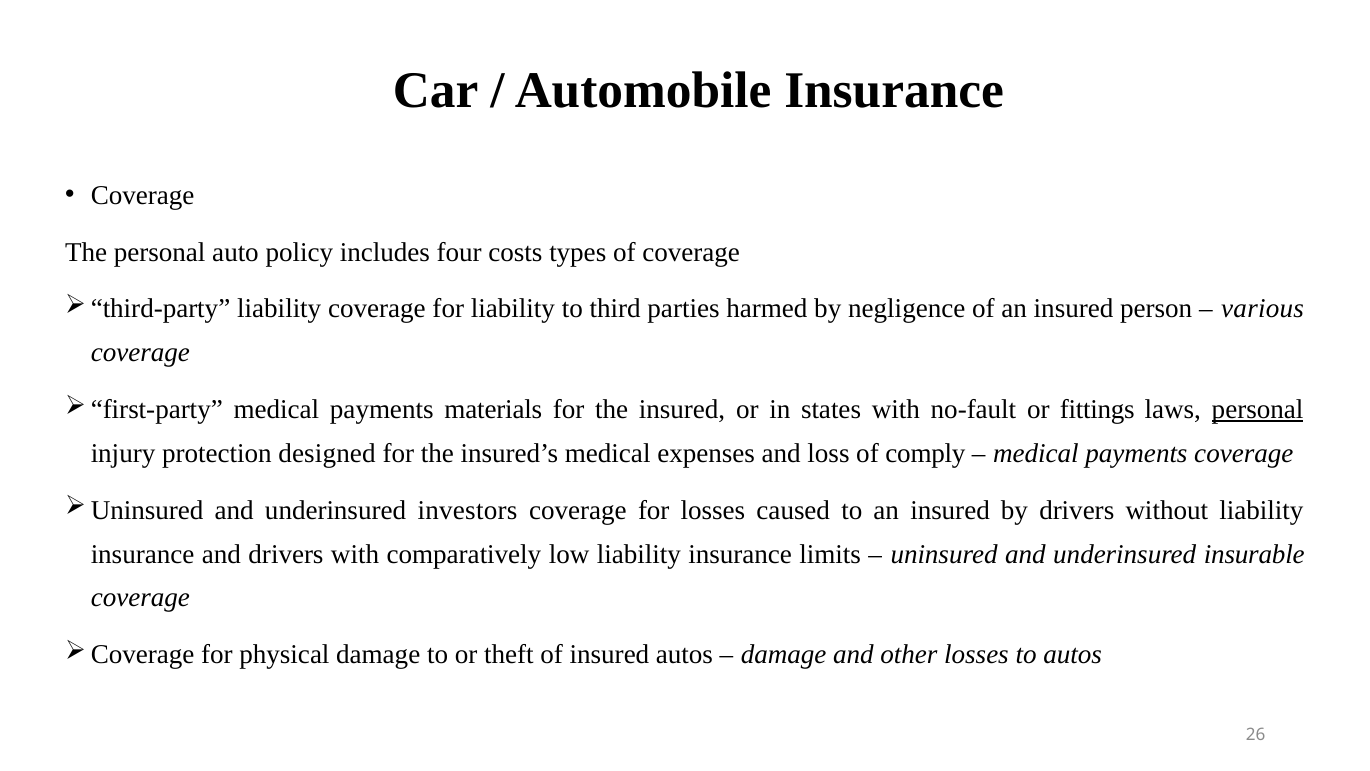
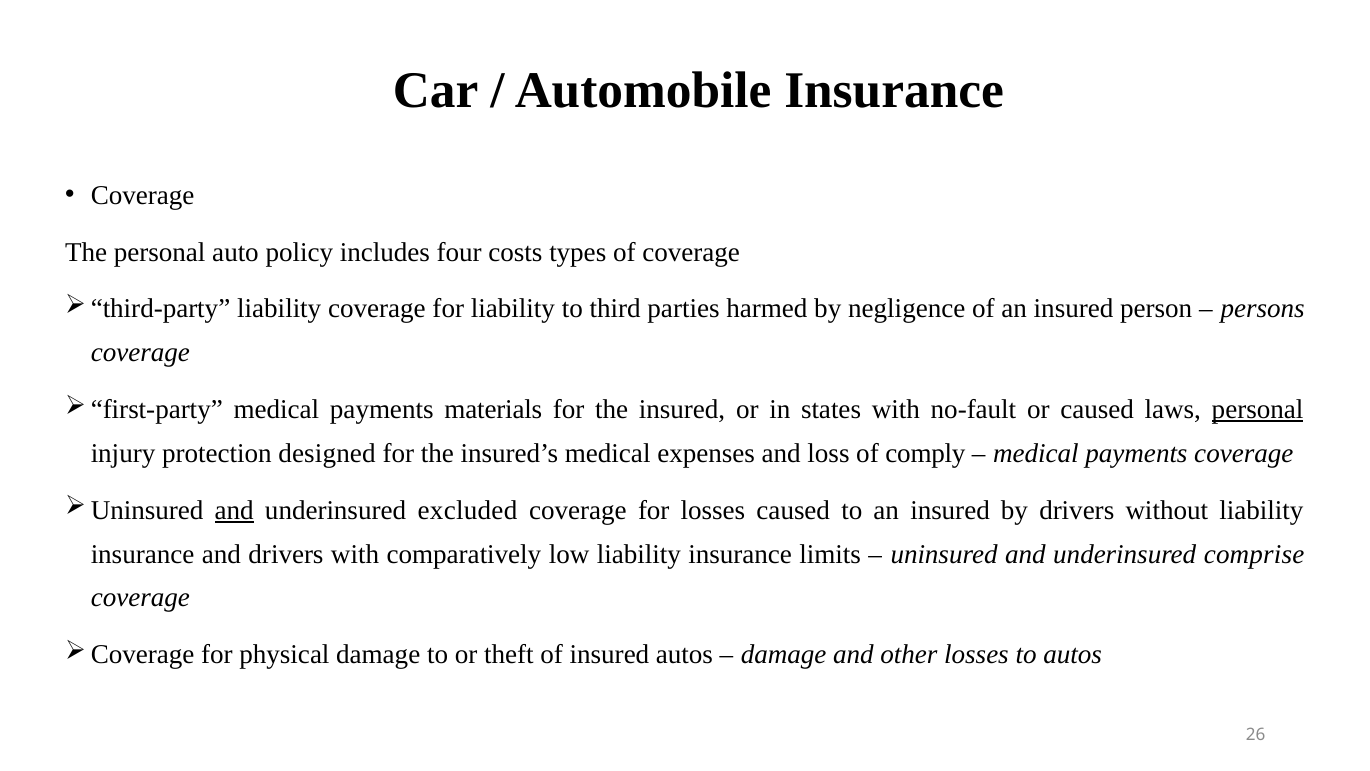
various: various -> persons
or fittings: fittings -> caused
and at (234, 510) underline: none -> present
investors: investors -> excluded
insurable: insurable -> comprise
